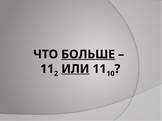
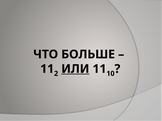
БОЛЬШЕ underline: present -> none
